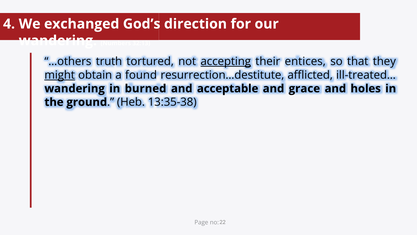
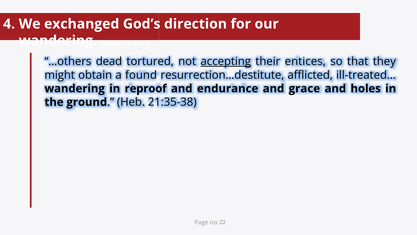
truth: truth -> dead
might underline: present -> none
burned: burned -> reproof
acceptable: acceptable -> endurance
13:35-38: 13:35-38 -> 21:35-38
